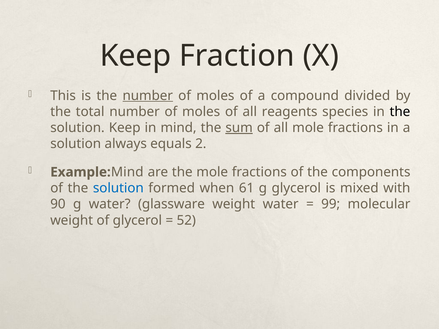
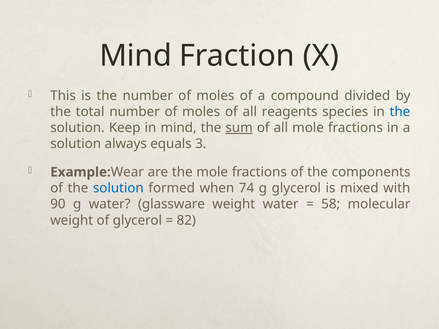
Keep at (136, 56): Keep -> Mind
number at (148, 96) underline: present -> none
the at (400, 112) colour: black -> blue
2: 2 -> 3
Example Mind: Mind -> Wear
61: 61 -> 74
99: 99 -> 58
52: 52 -> 82
